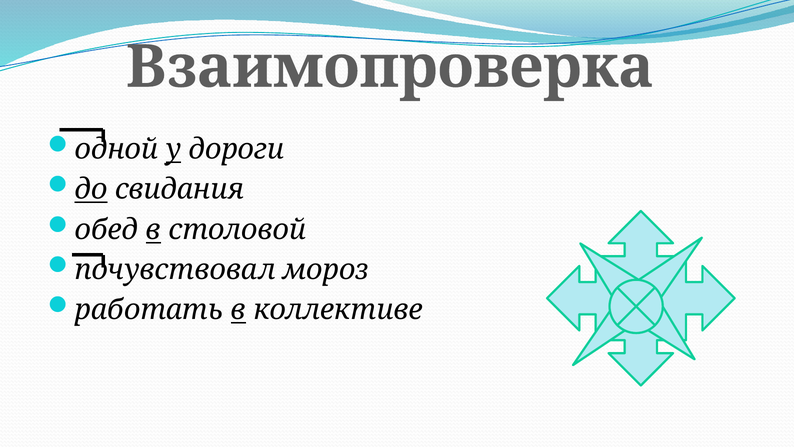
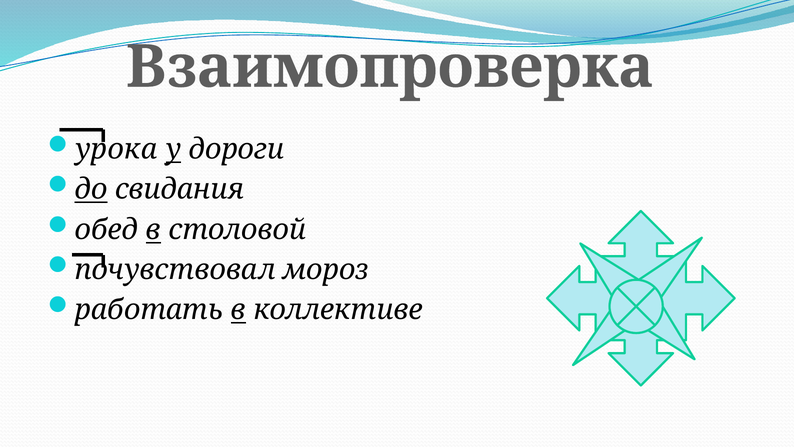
одной: одной -> урока
